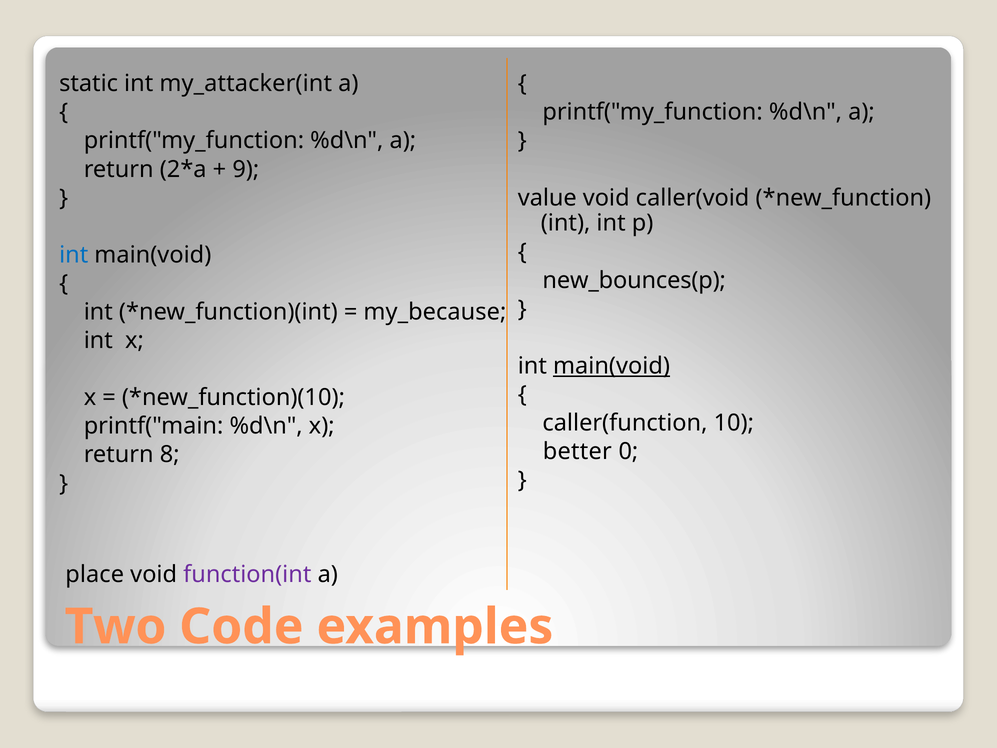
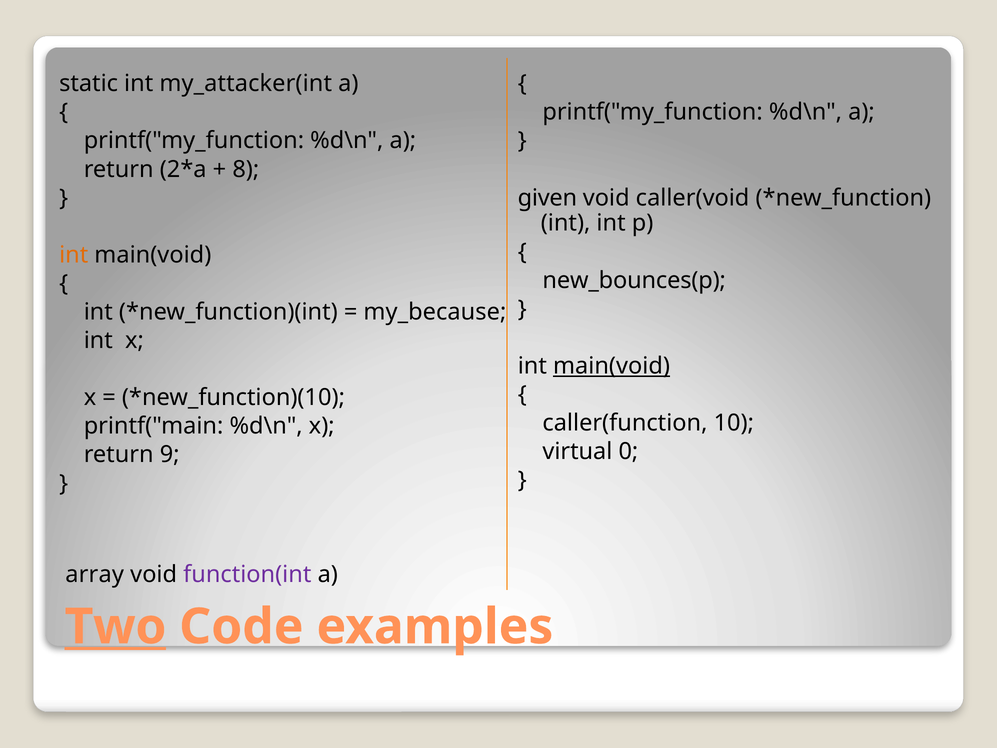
9: 9 -> 8
value: value -> given
int at (74, 255) colour: blue -> orange
better: better -> virtual
8: 8 -> 9
place: place -> array
Two underline: none -> present
